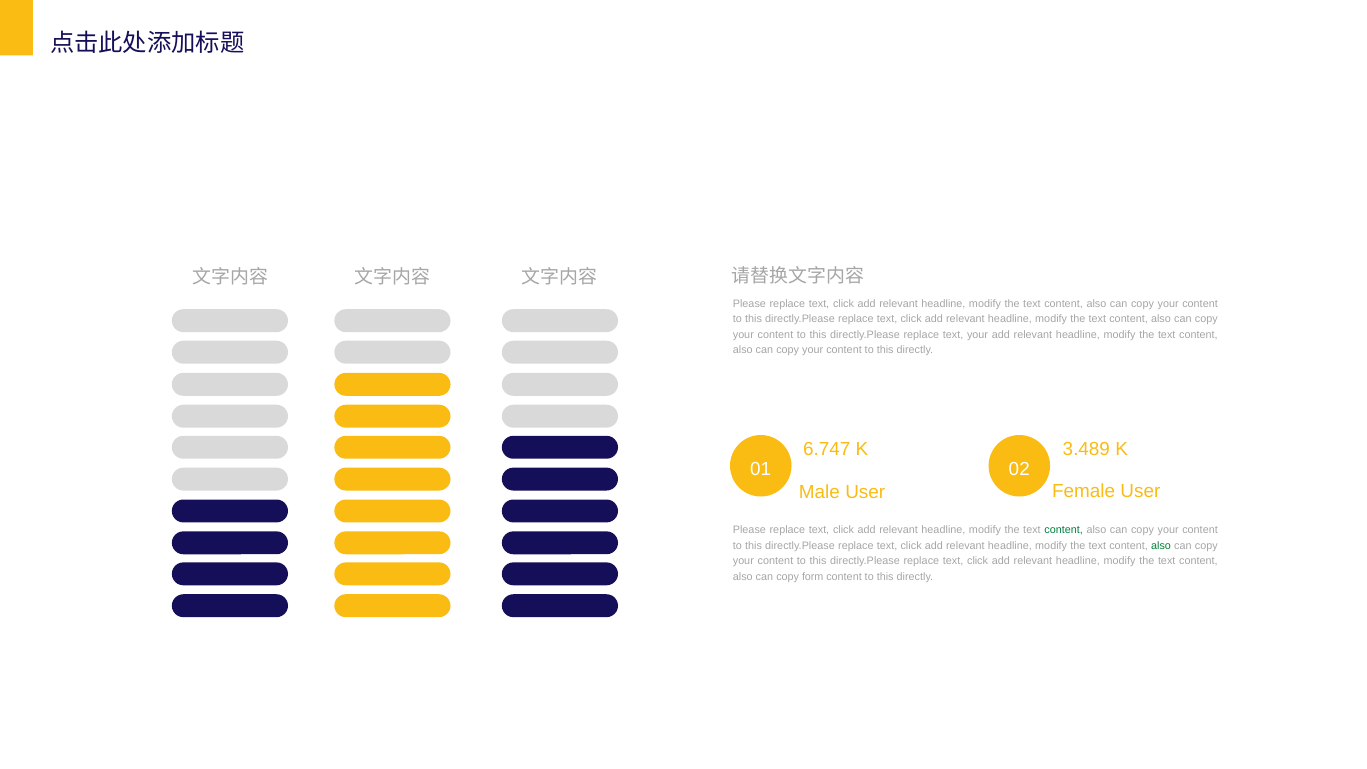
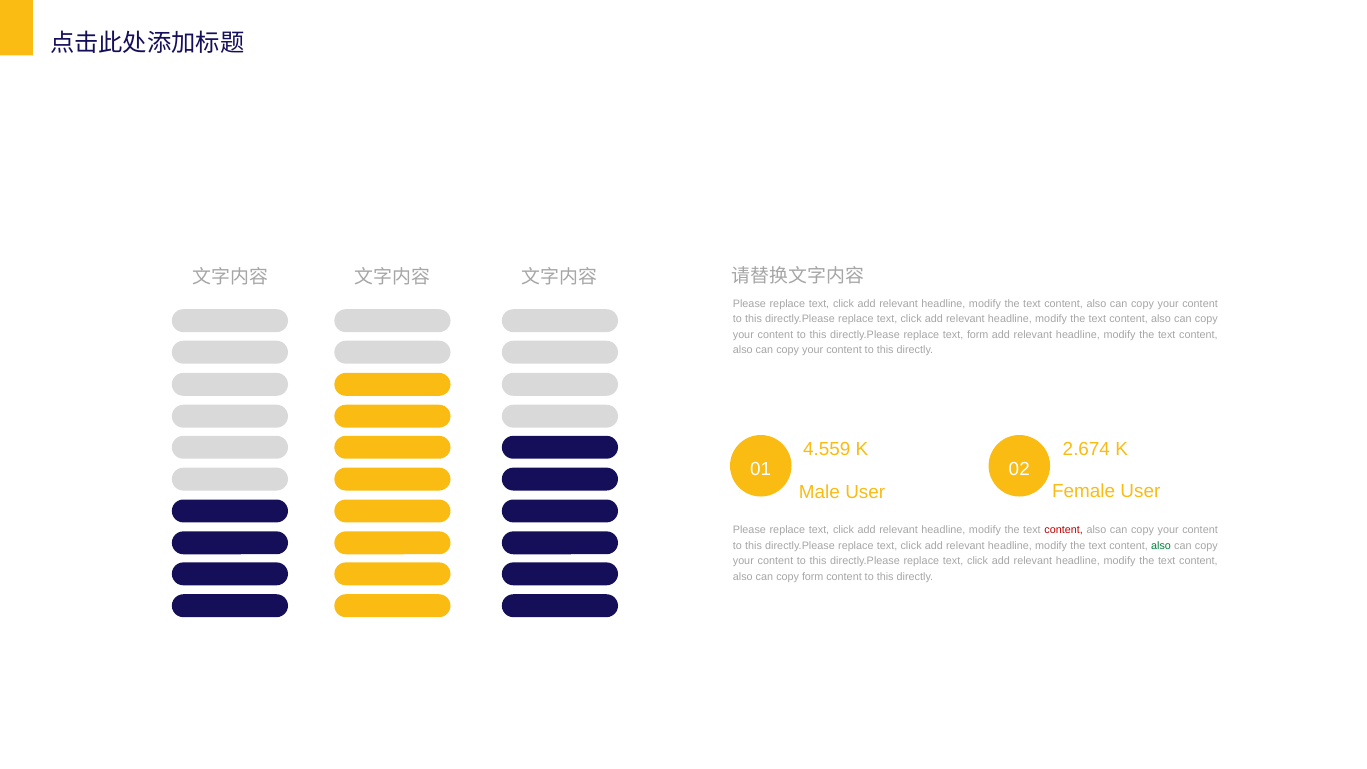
text your: your -> form
6.747: 6.747 -> 4.559
3.489: 3.489 -> 2.674
content at (1064, 530) colour: green -> red
